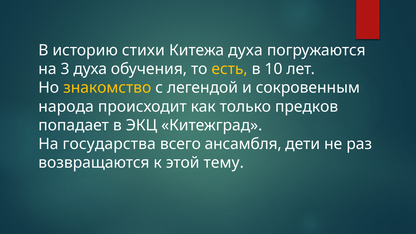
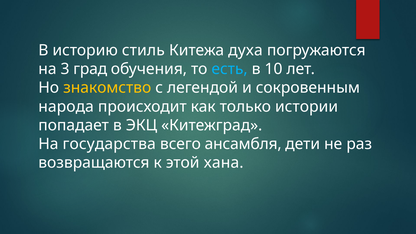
стихи: стихи -> стиль
3 духа: духа -> град
есть colour: yellow -> light blue
предков: предков -> истории
тему: тему -> хана
